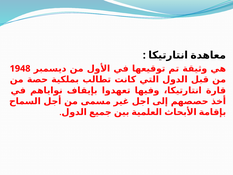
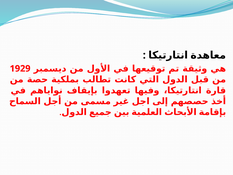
1948: 1948 -> 1929
